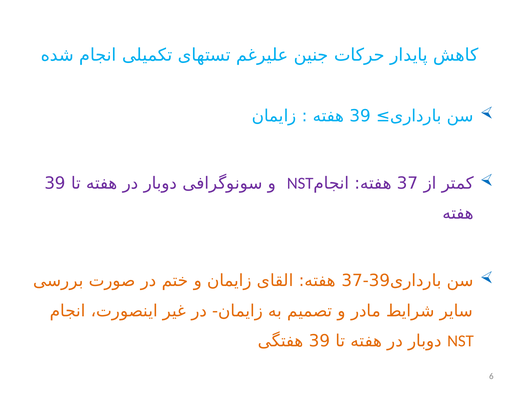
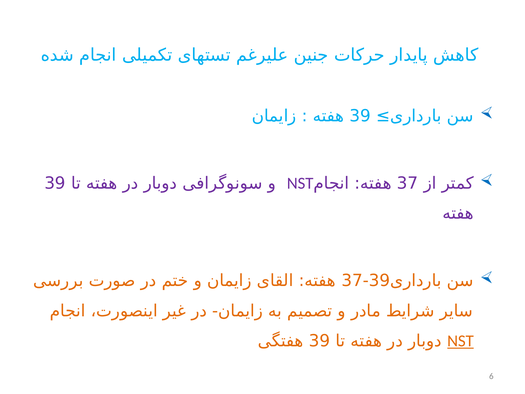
NST at (460, 341) underline: none -> present
